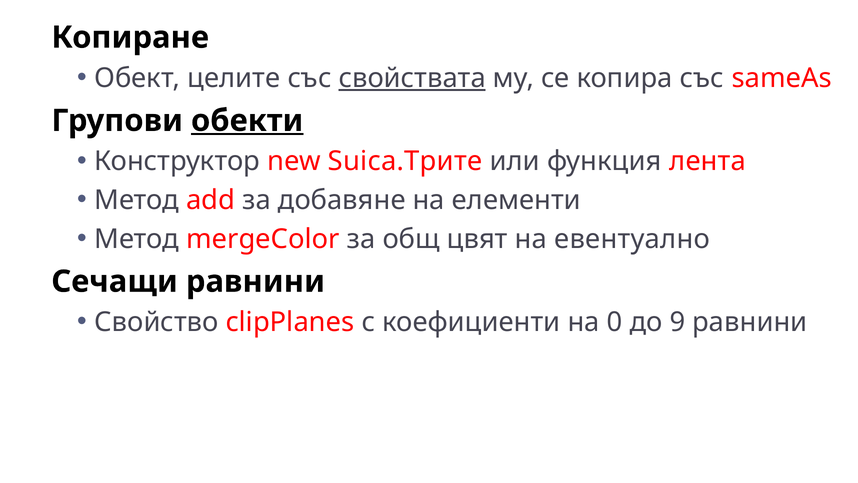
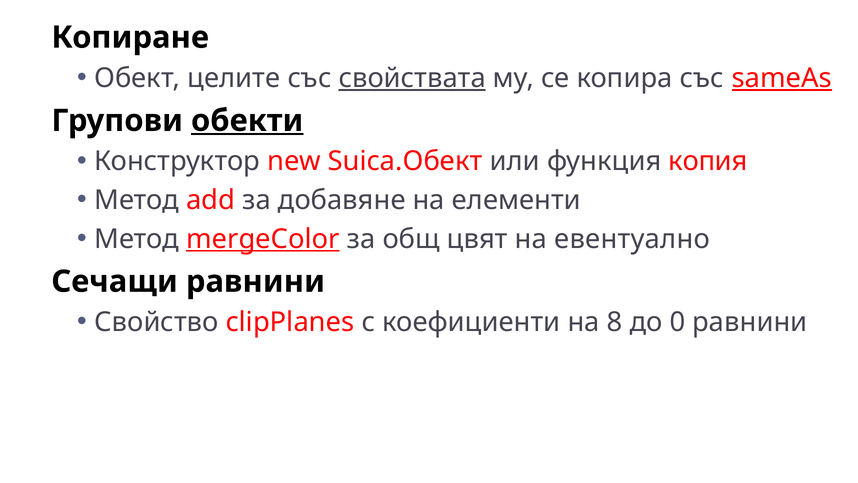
sameAs underline: none -> present
Suica.Трите: Suica.Трите -> Suica.Обект
лента: лента -> копия
mergeColor underline: none -> present
0: 0 -> 8
9: 9 -> 0
